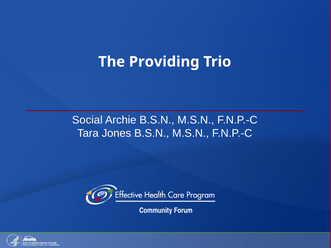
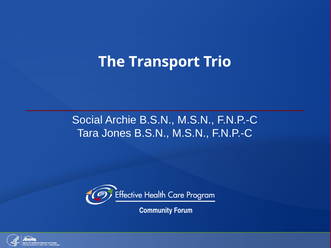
Providing: Providing -> Transport
